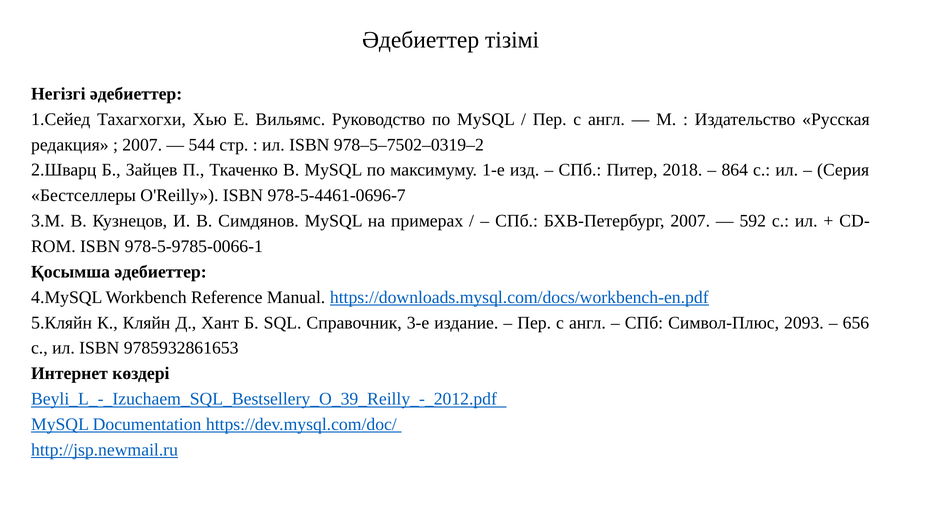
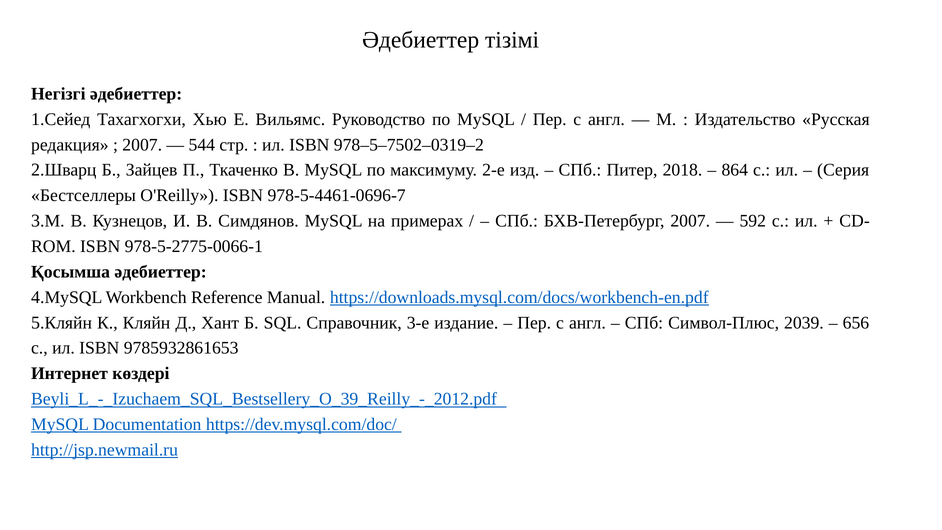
1-е: 1-е -> 2-е
978-5-9785-0066-1: 978-5-9785-0066-1 -> 978-5-2775-0066-1
2093: 2093 -> 2039
